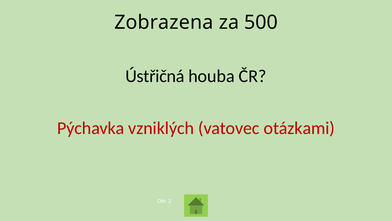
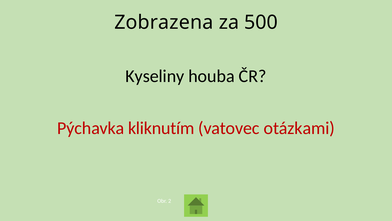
Ústřičná: Ústřičná -> Kyseliny
vzniklých: vzniklých -> kliknutím
